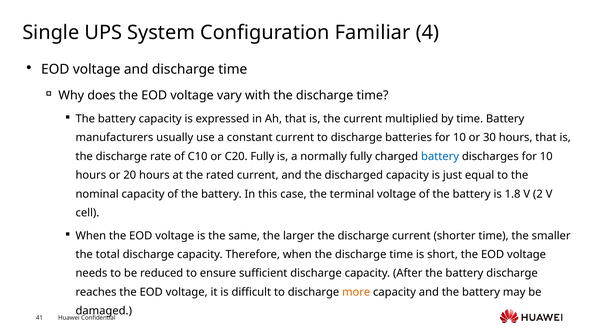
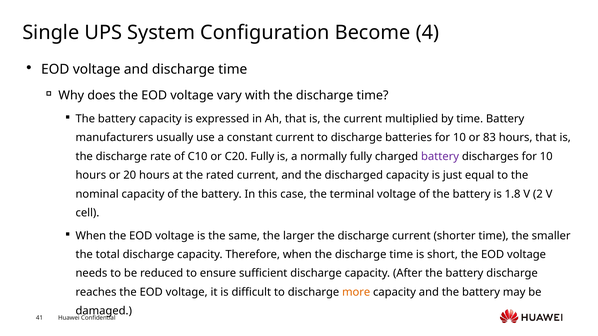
Familiar: Familiar -> Become
30: 30 -> 83
battery at (440, 157) colour: blue -> purple
